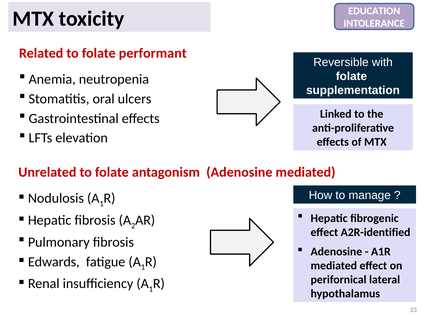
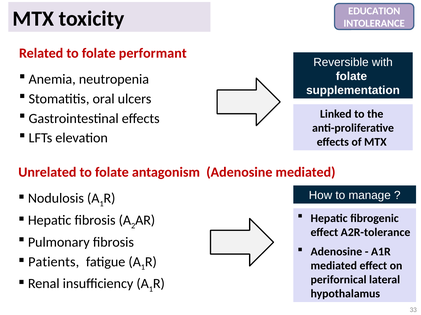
A2R-identified: A2R-identified -> A2R-tolerance
Edwards: Edwards -> Patients
